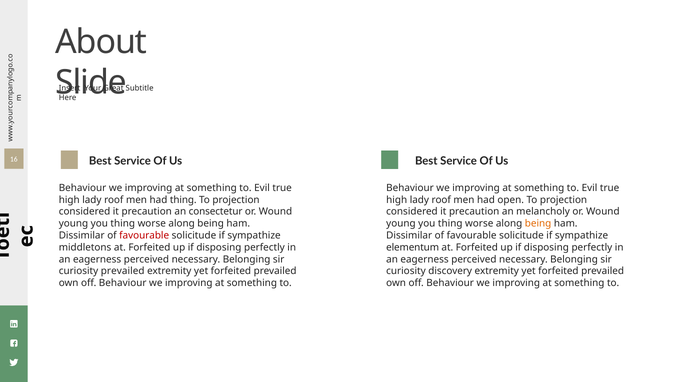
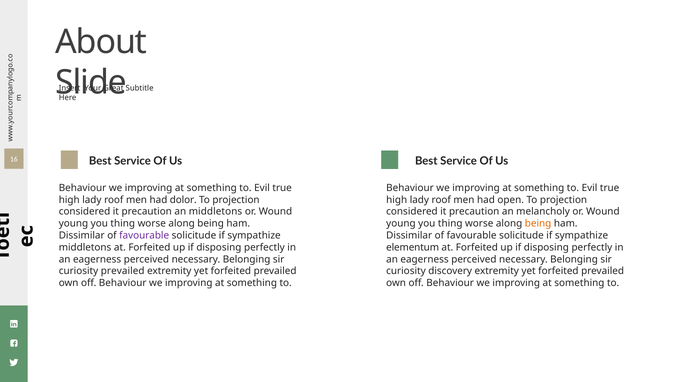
had thing: thing -> dolor
an consectetur: consectetur -> middletons
favourable at (144, 235) colour: red -> purple
